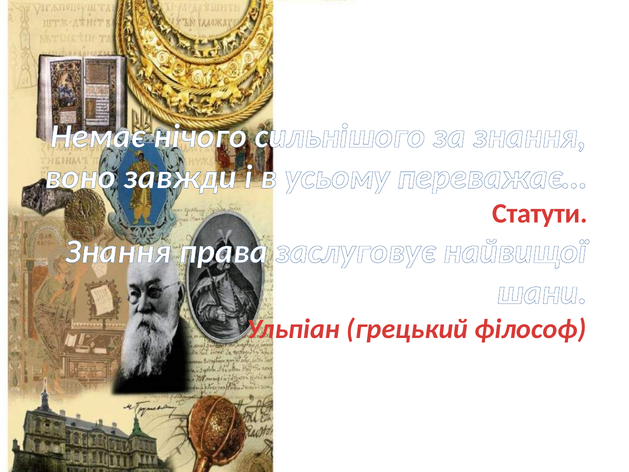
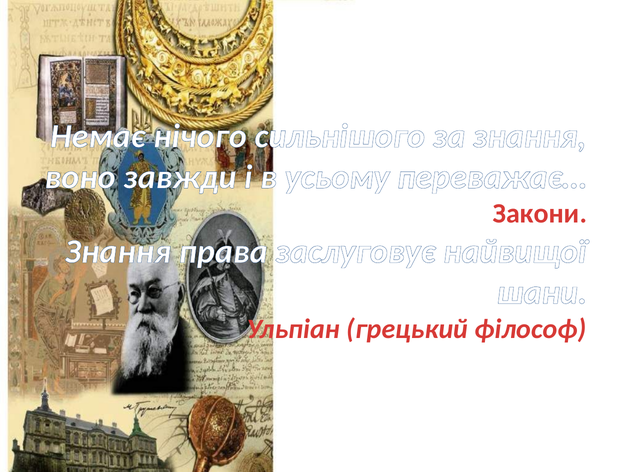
Статути: Статути -> Закони
